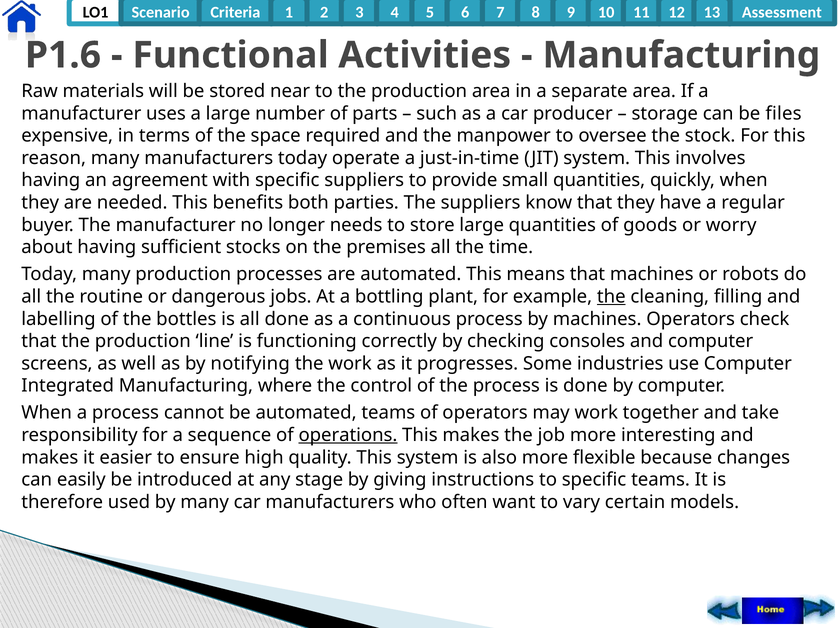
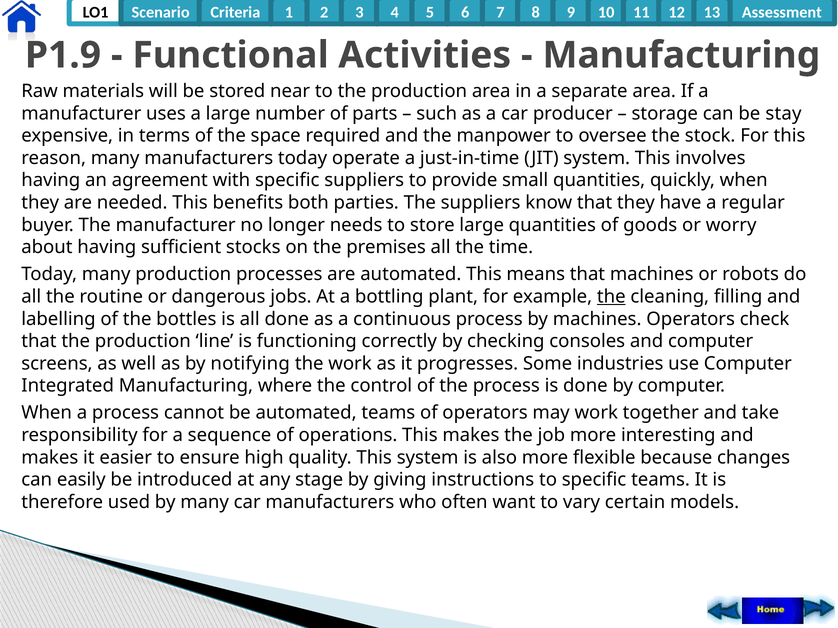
P1.6: P1.6 -> P1.9
files: files -> stay
operations underline: present -> none
